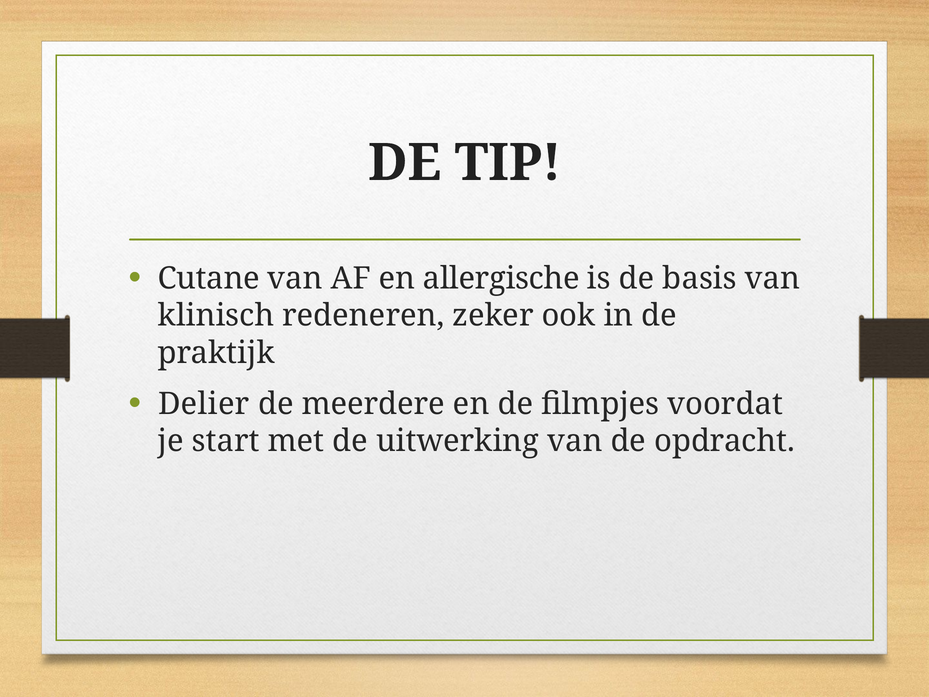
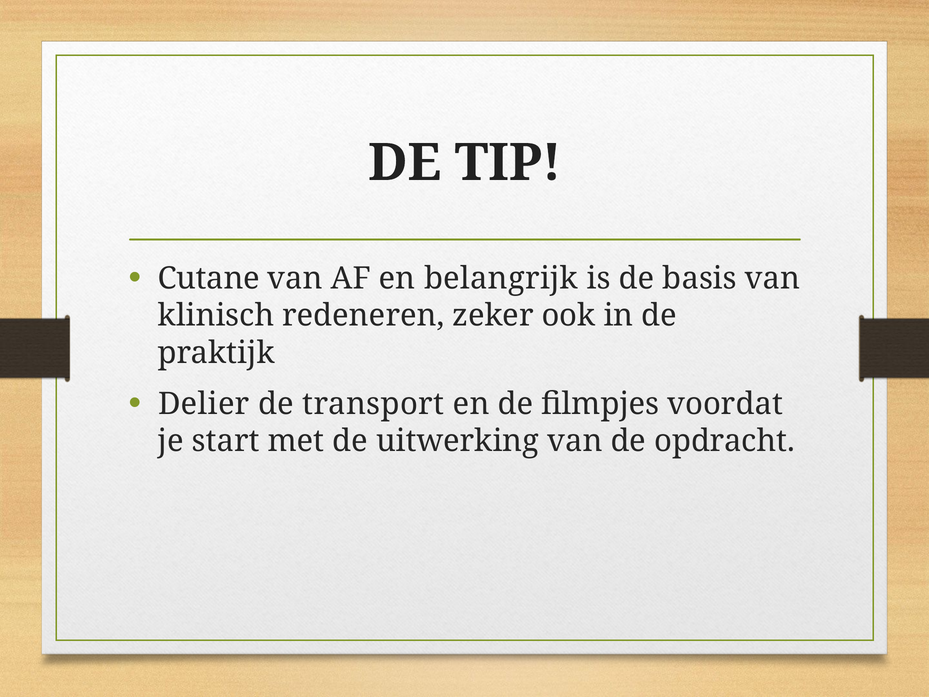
allergische: allergische -> belangrijk
meerdere: meerdere -> transport
